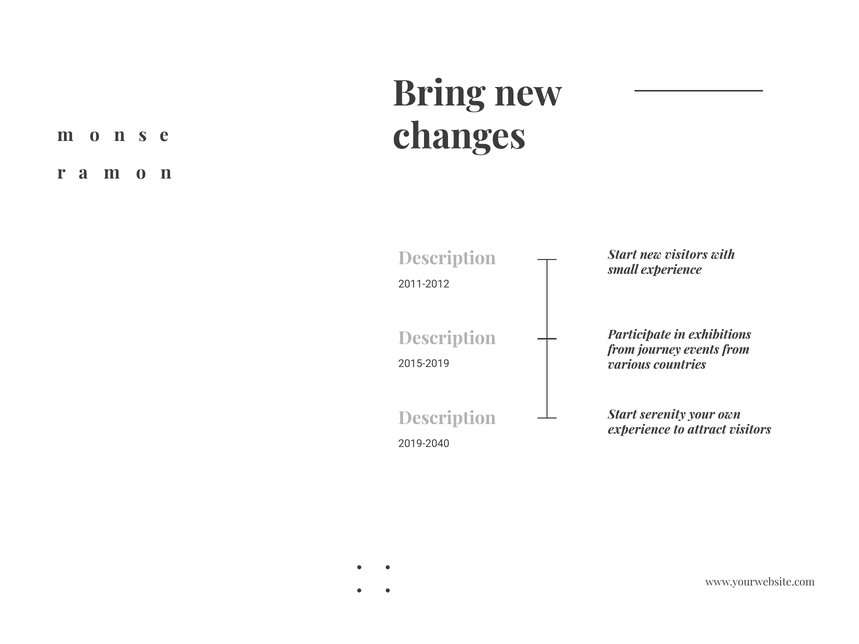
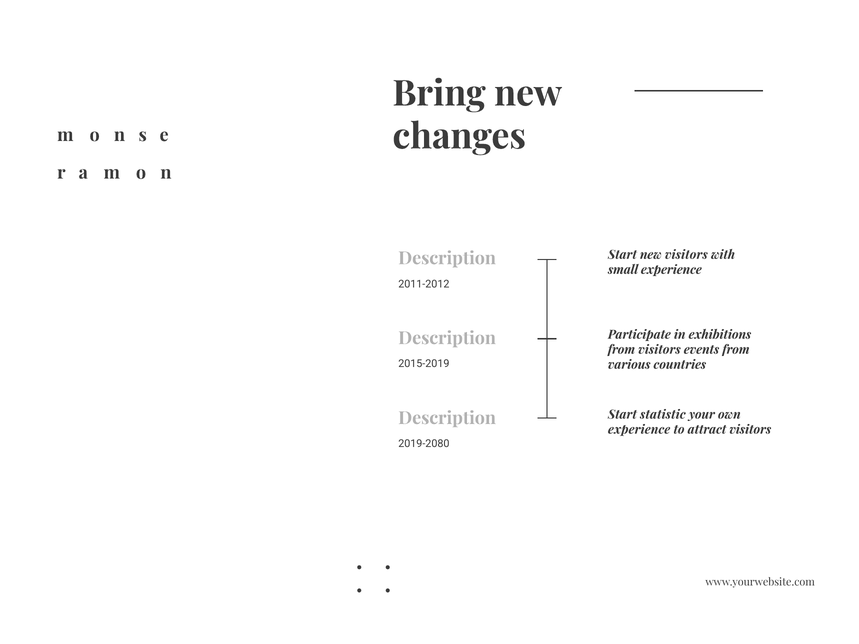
from journey: journey -> visitors
serenity: serenity -> statistic
2019-2040: 2019-2040 -> 2019-2080
